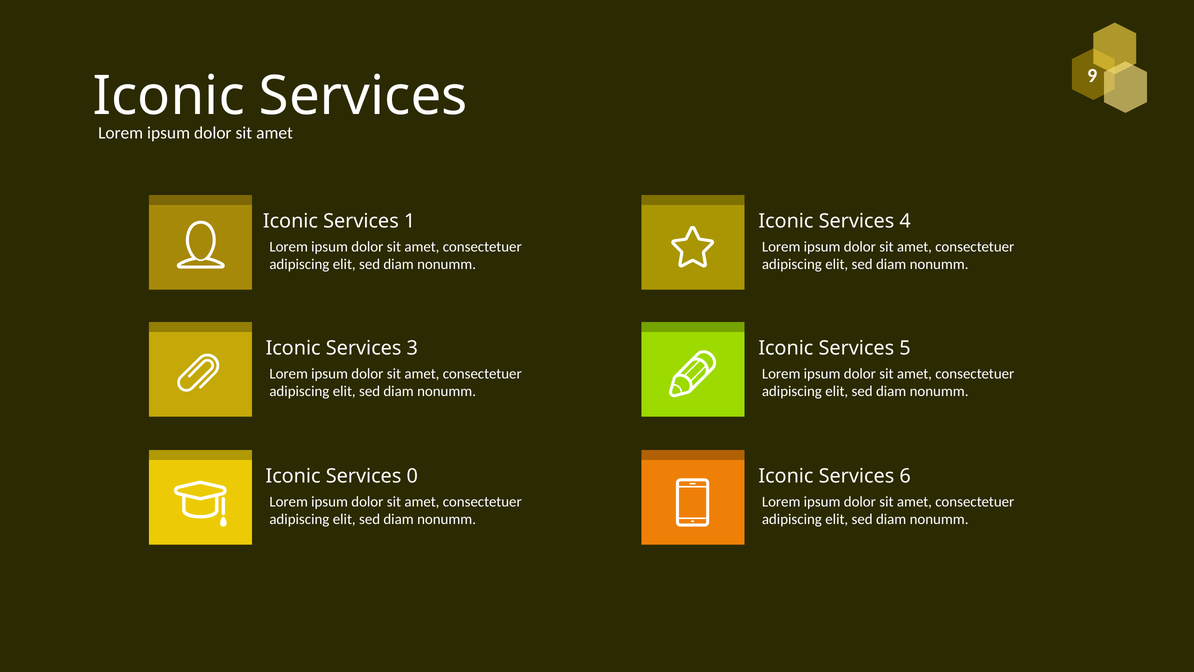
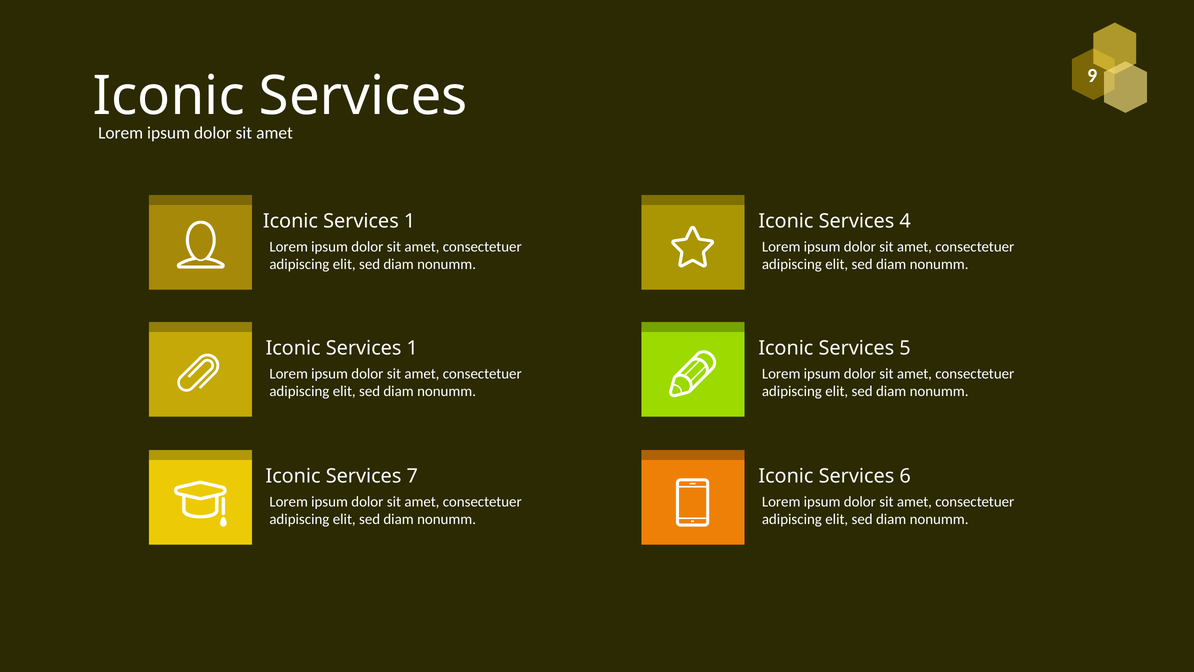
3 at (412, 348): 3 -> 1
0: 0 -> 7
